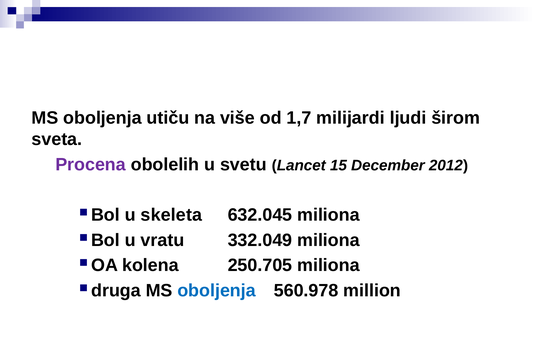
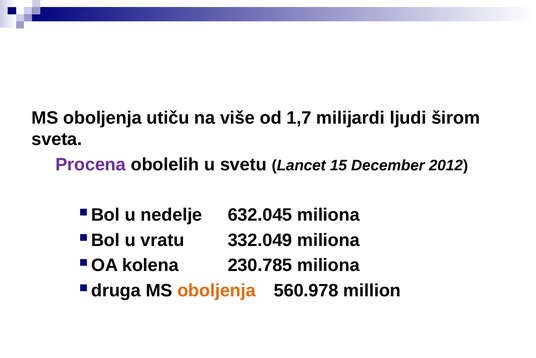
skeleta: skeleta -> nedelje
250.705: 250.705 -> 230.785
oboljenja at (217, 290) colour: blue -> orange
